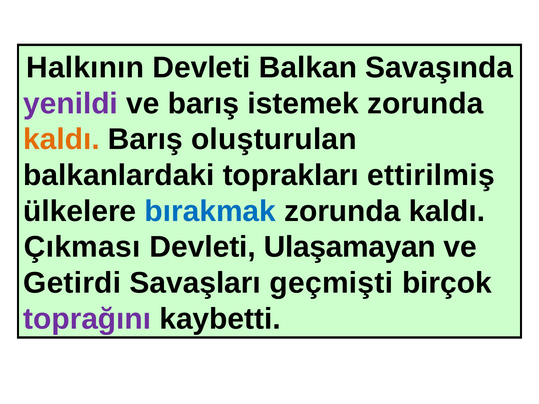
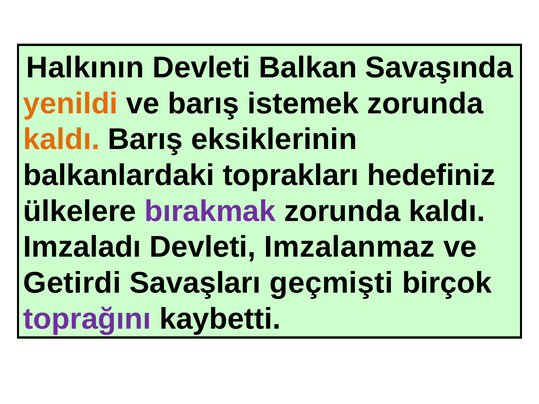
yenildi colour: purple -> orange
oluşturulan: oluşturulan -> eksiklerinin
ettirilmiş: ettirilmiş -> hedefiniz
bırakmak colour: blue -> purple
Çıkması: Çıkması -> Imzaladı
Ulaşamayan: Ulaşamayan -> Imzalanmaz
